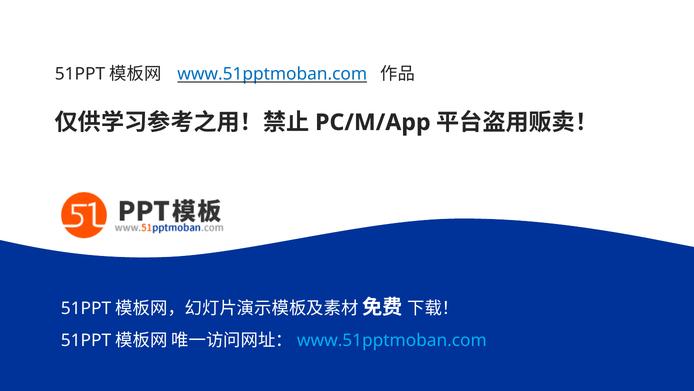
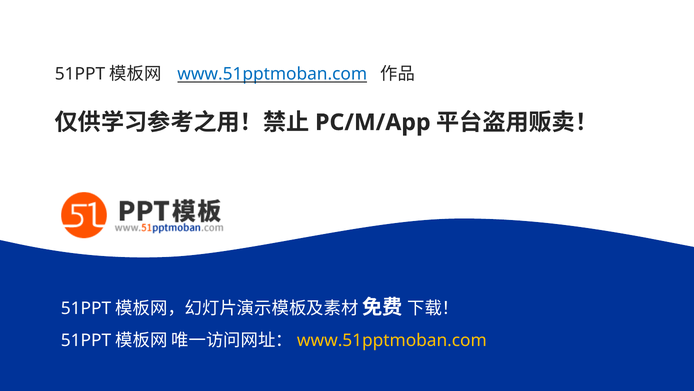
www.51pptmoban.com at (392, 340) colour: light blue -> yellow
